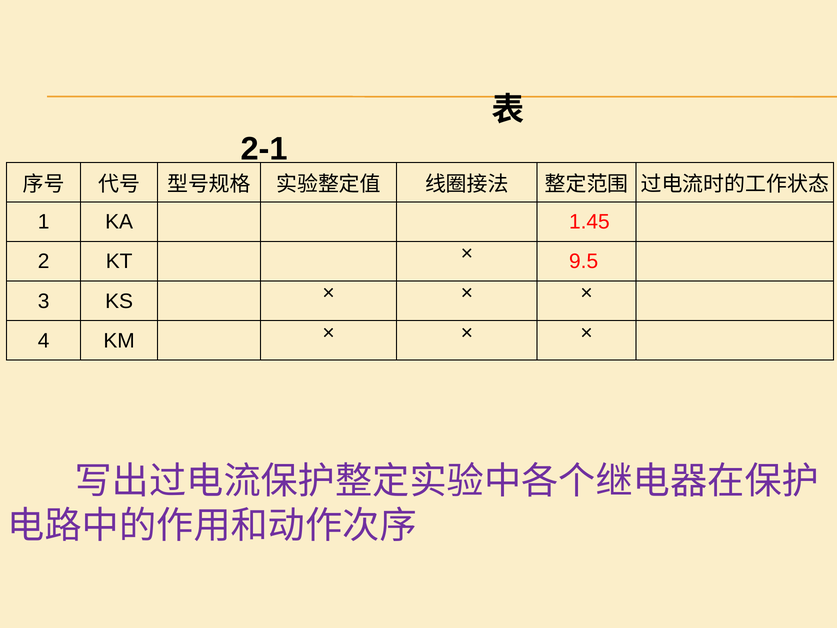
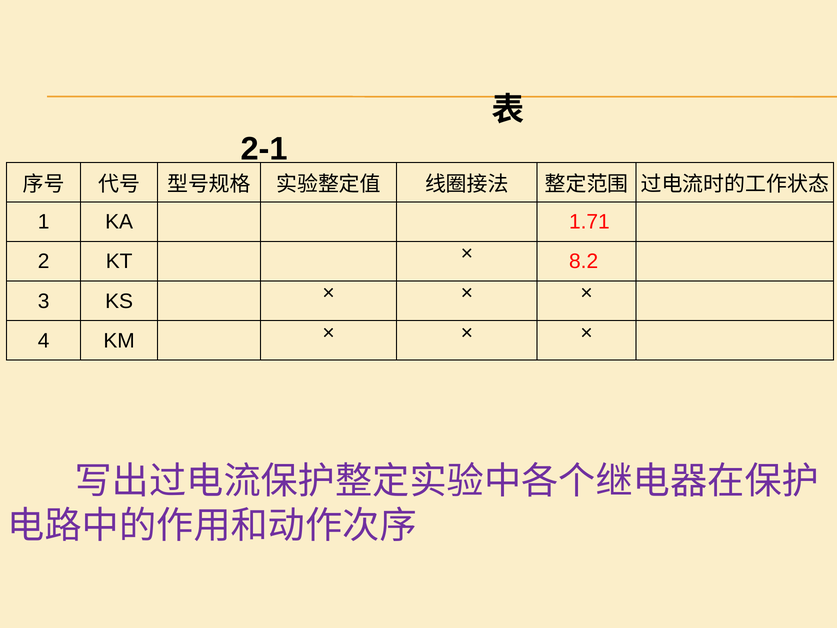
1.45: 1.45 -> 1.71
9.5: 9.5 -> 8.2
